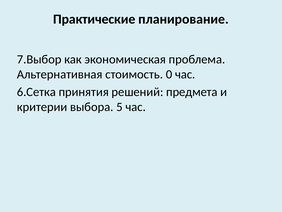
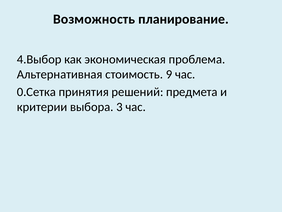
Практические: Практические -> Возможность
7.Выбор: 7.Выбор -> 4.Выбор
0: 0 -> 9
6.Сетка: 6.Сетка -> 0.Сетка
5: 5 -> 3
